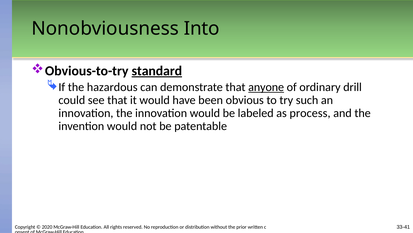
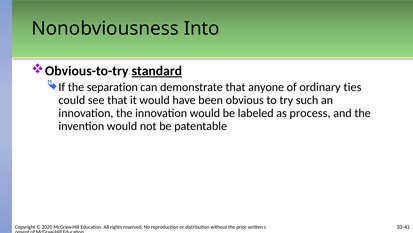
hazardous: hazardous -> separation
anyone underline: present -> none
drill: drill -> ties
